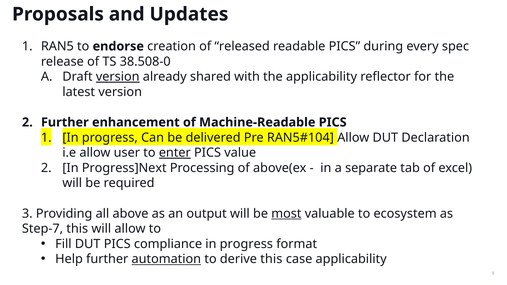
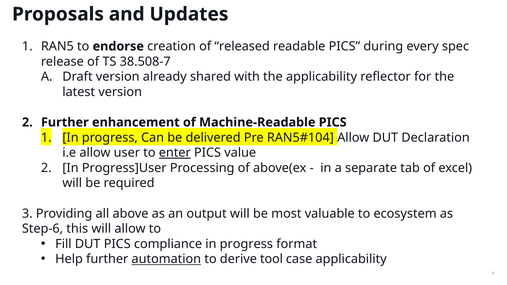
38.508-0: 38.508-0 -> 38.508-7
version at (118, 77) underline: present -> none
Progress]Next: Progress]Next -> Progress]User
most underline: present -> none
Step-7: Step-7 -> Step-6
derive this: this -> tool
